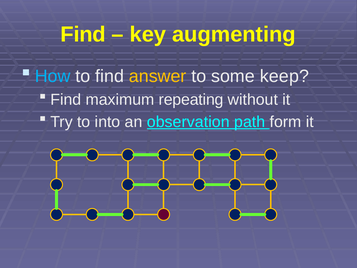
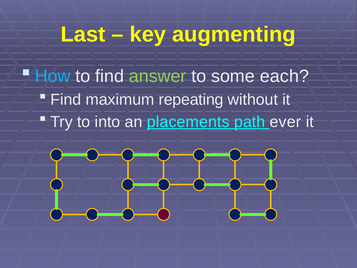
Find at (83, 34): Find -> Last
answer colour: yellow -> light green
keep: keep -> each
observation: observation -> placements
form: form -> ever
